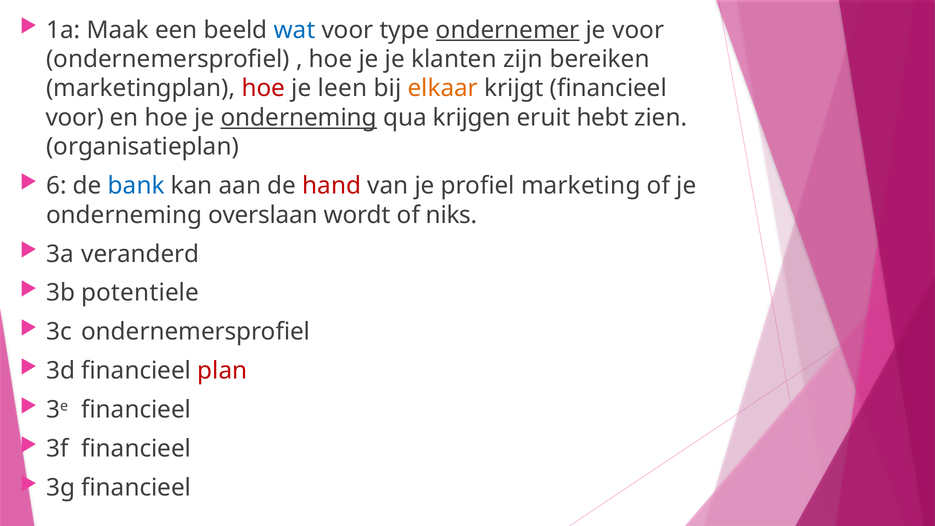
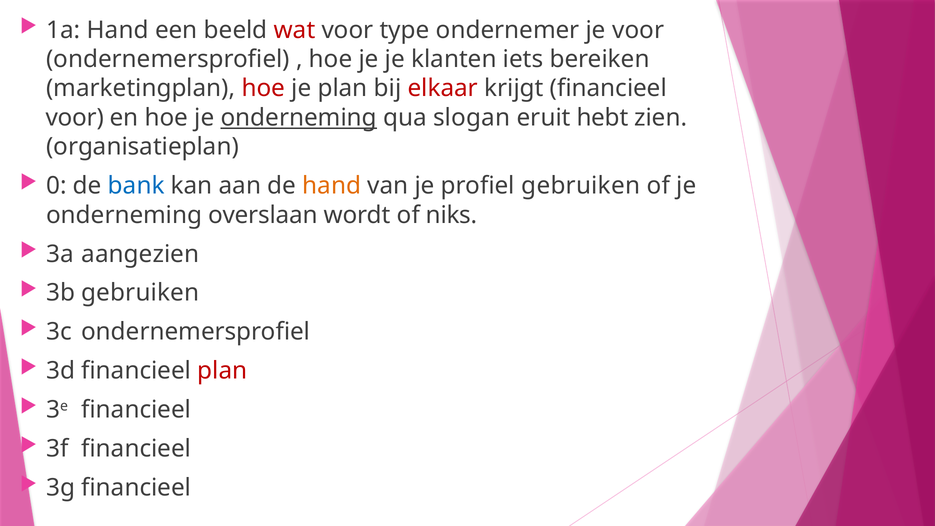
1a Maak: Maak -> Hand
wat colour: blue -> red
ondernemer underline: present -> none
zijn: zijn -> iets
je leen: leen -> plan
elkaar colour: orange -> red
krijgen: krijgen -> slogan
6: 6 -> 0
hand at (332, 186) colour: red -> orange
profiel marketing: marketing -> gebruiken
veranderd: veranderd -> aangezien
3b potentiele: potentiele -> gebruiken
